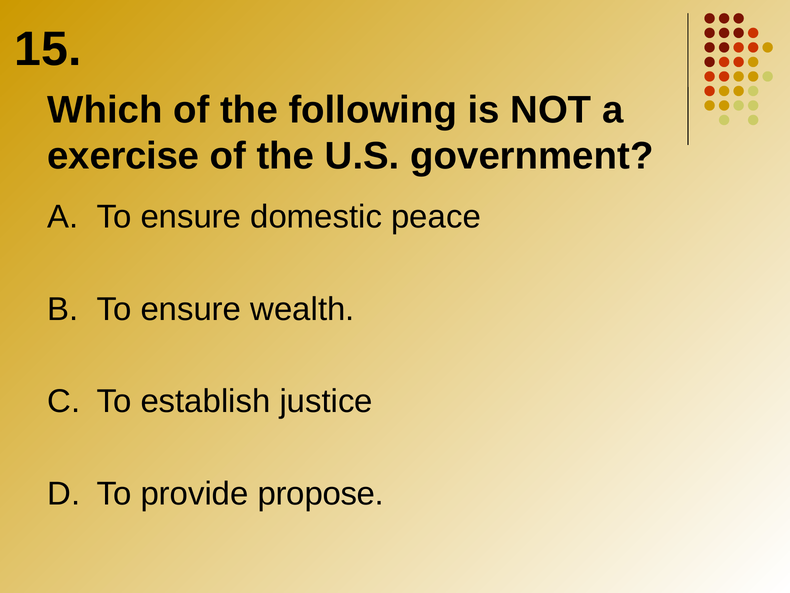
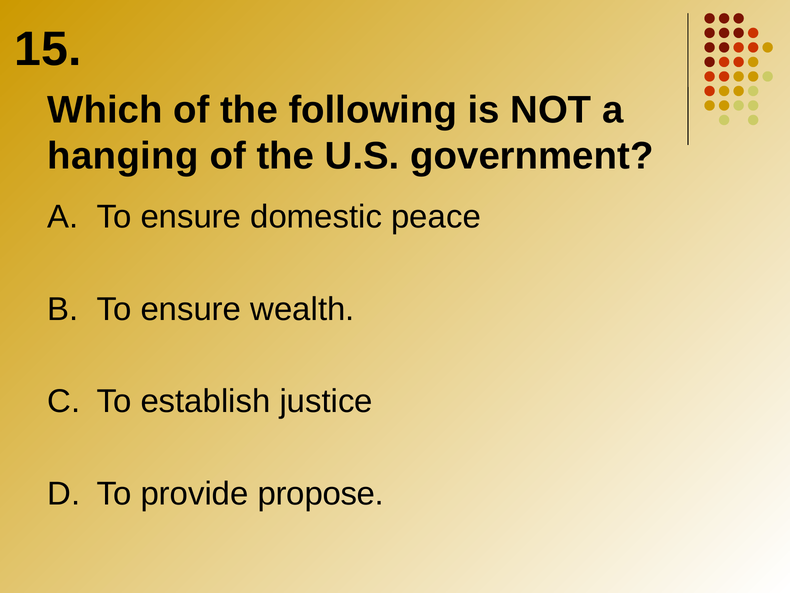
exercise: exercise -> hanging
